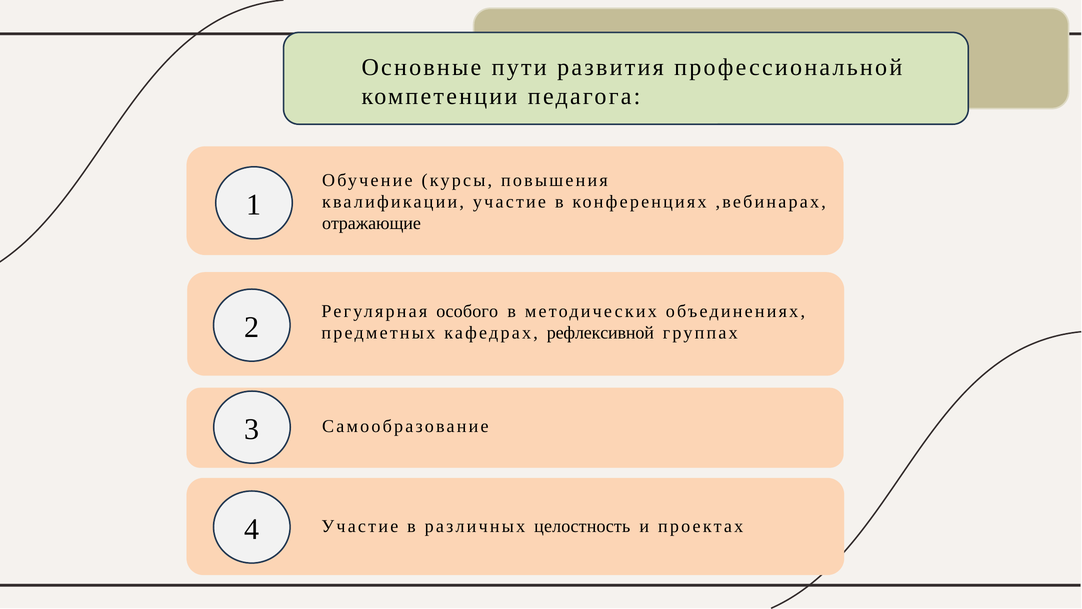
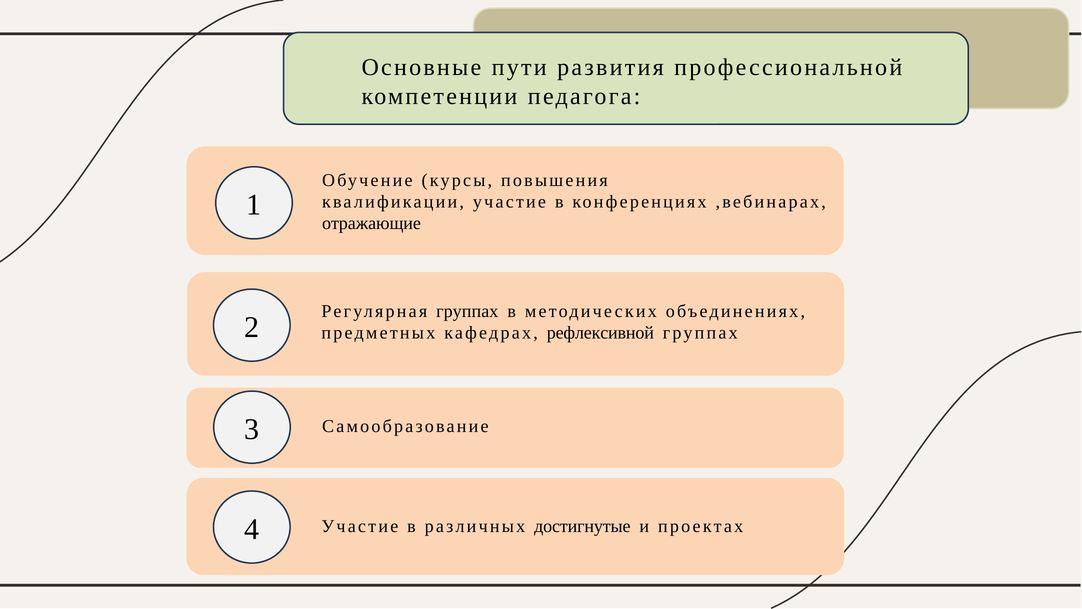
Регулярная особого: особого -> группах
целостность: целостность -> достигнутые
